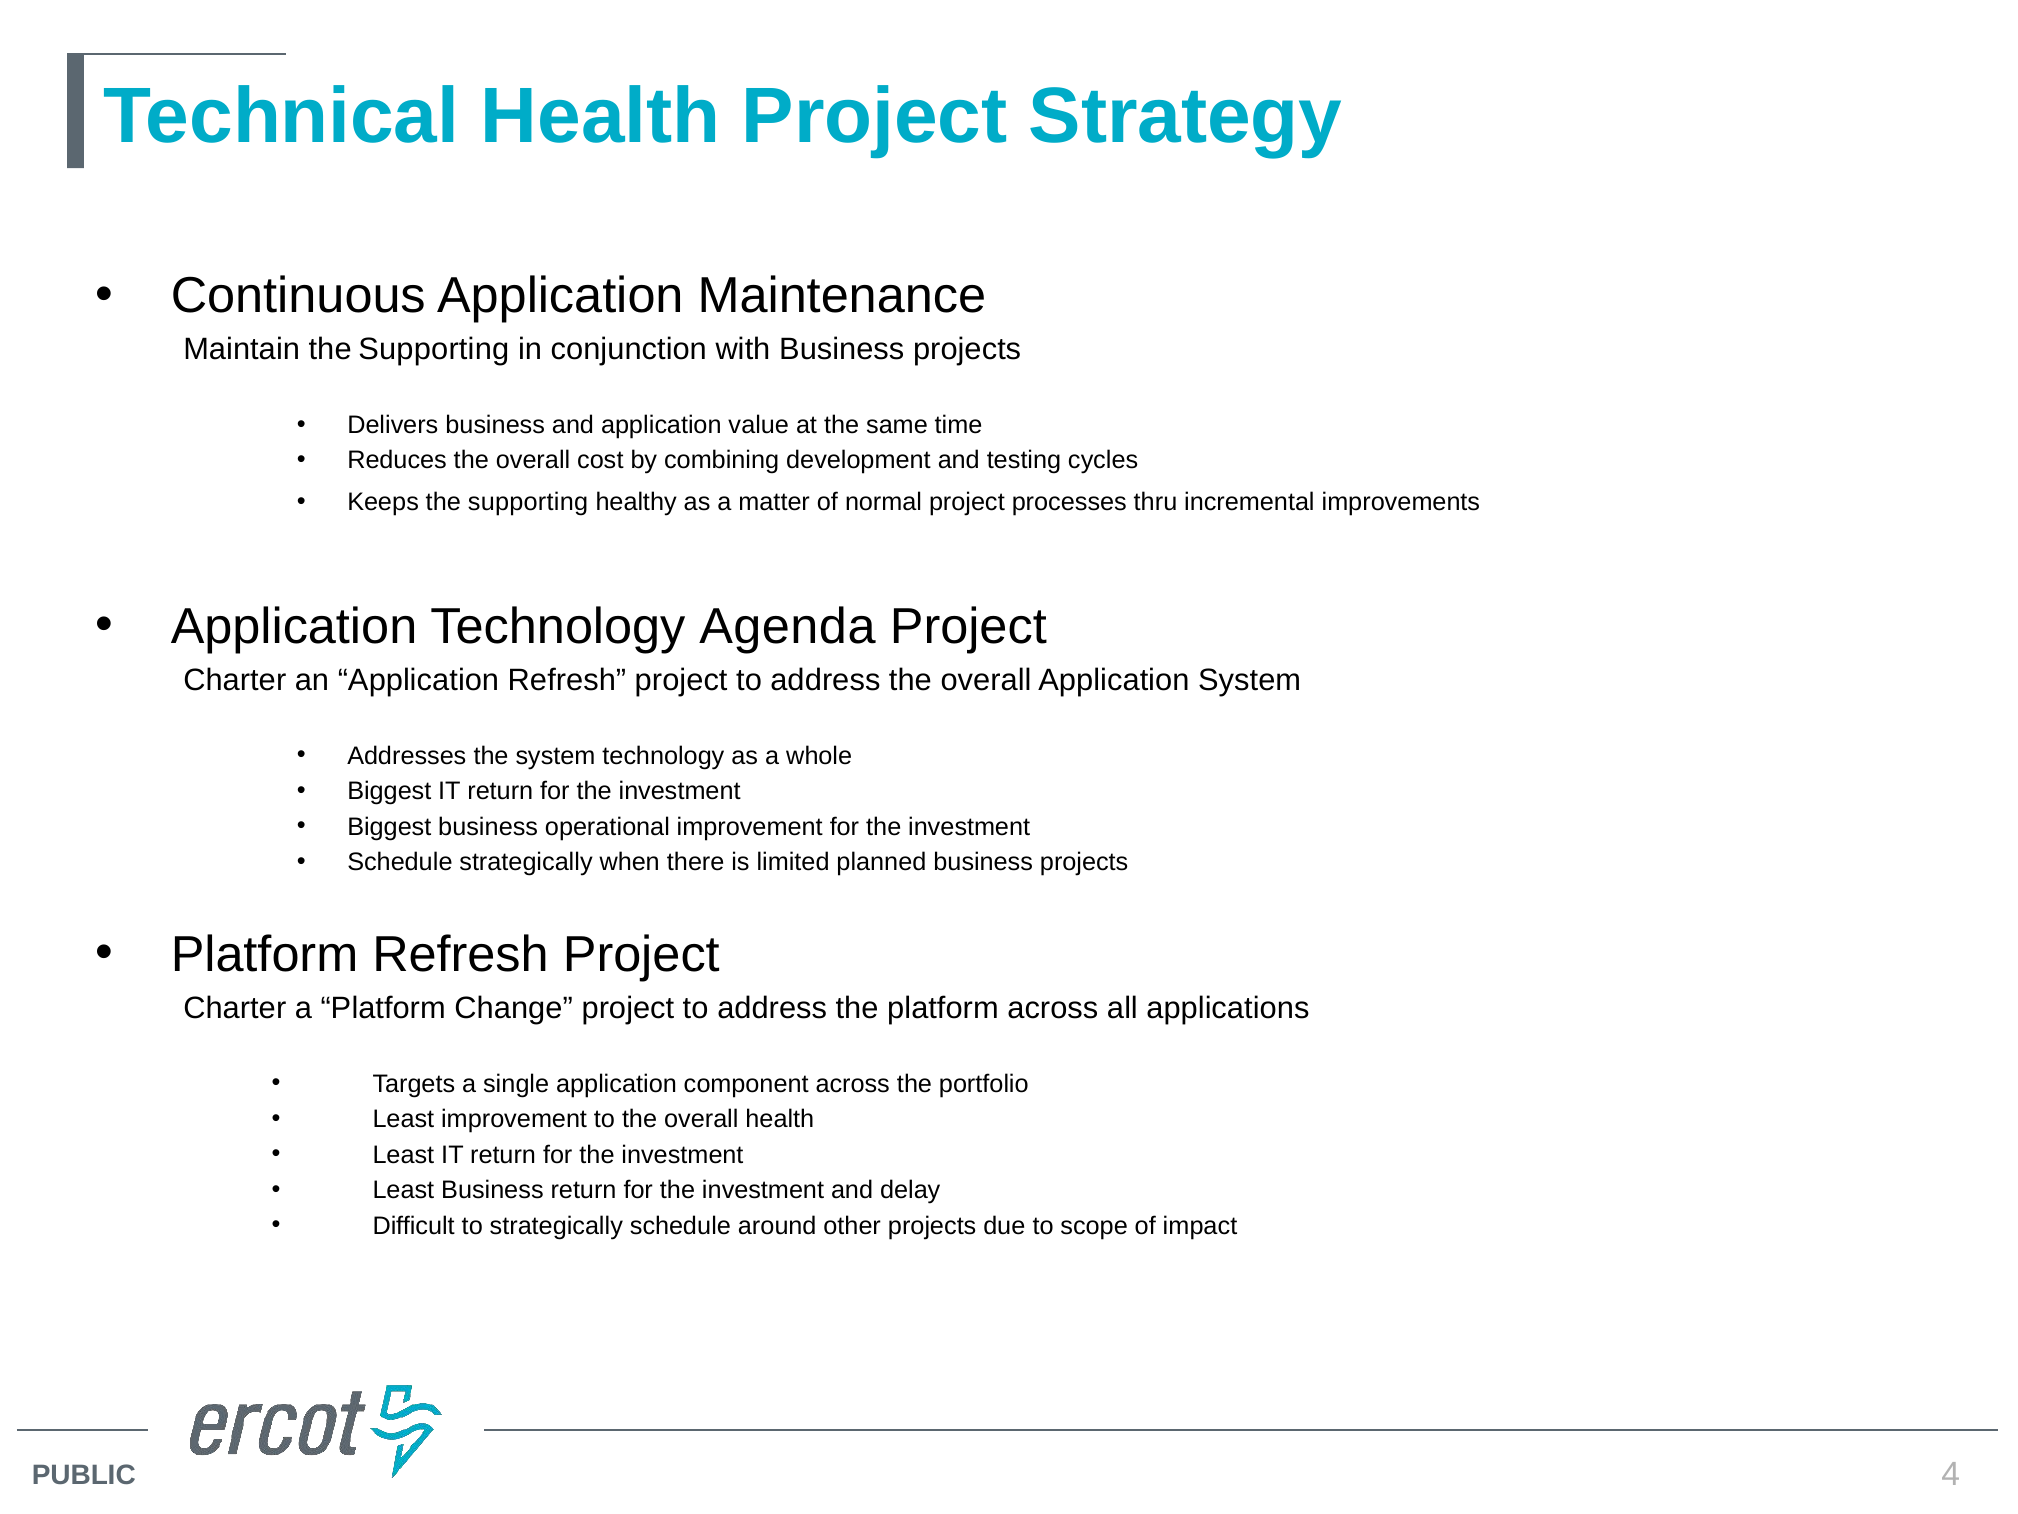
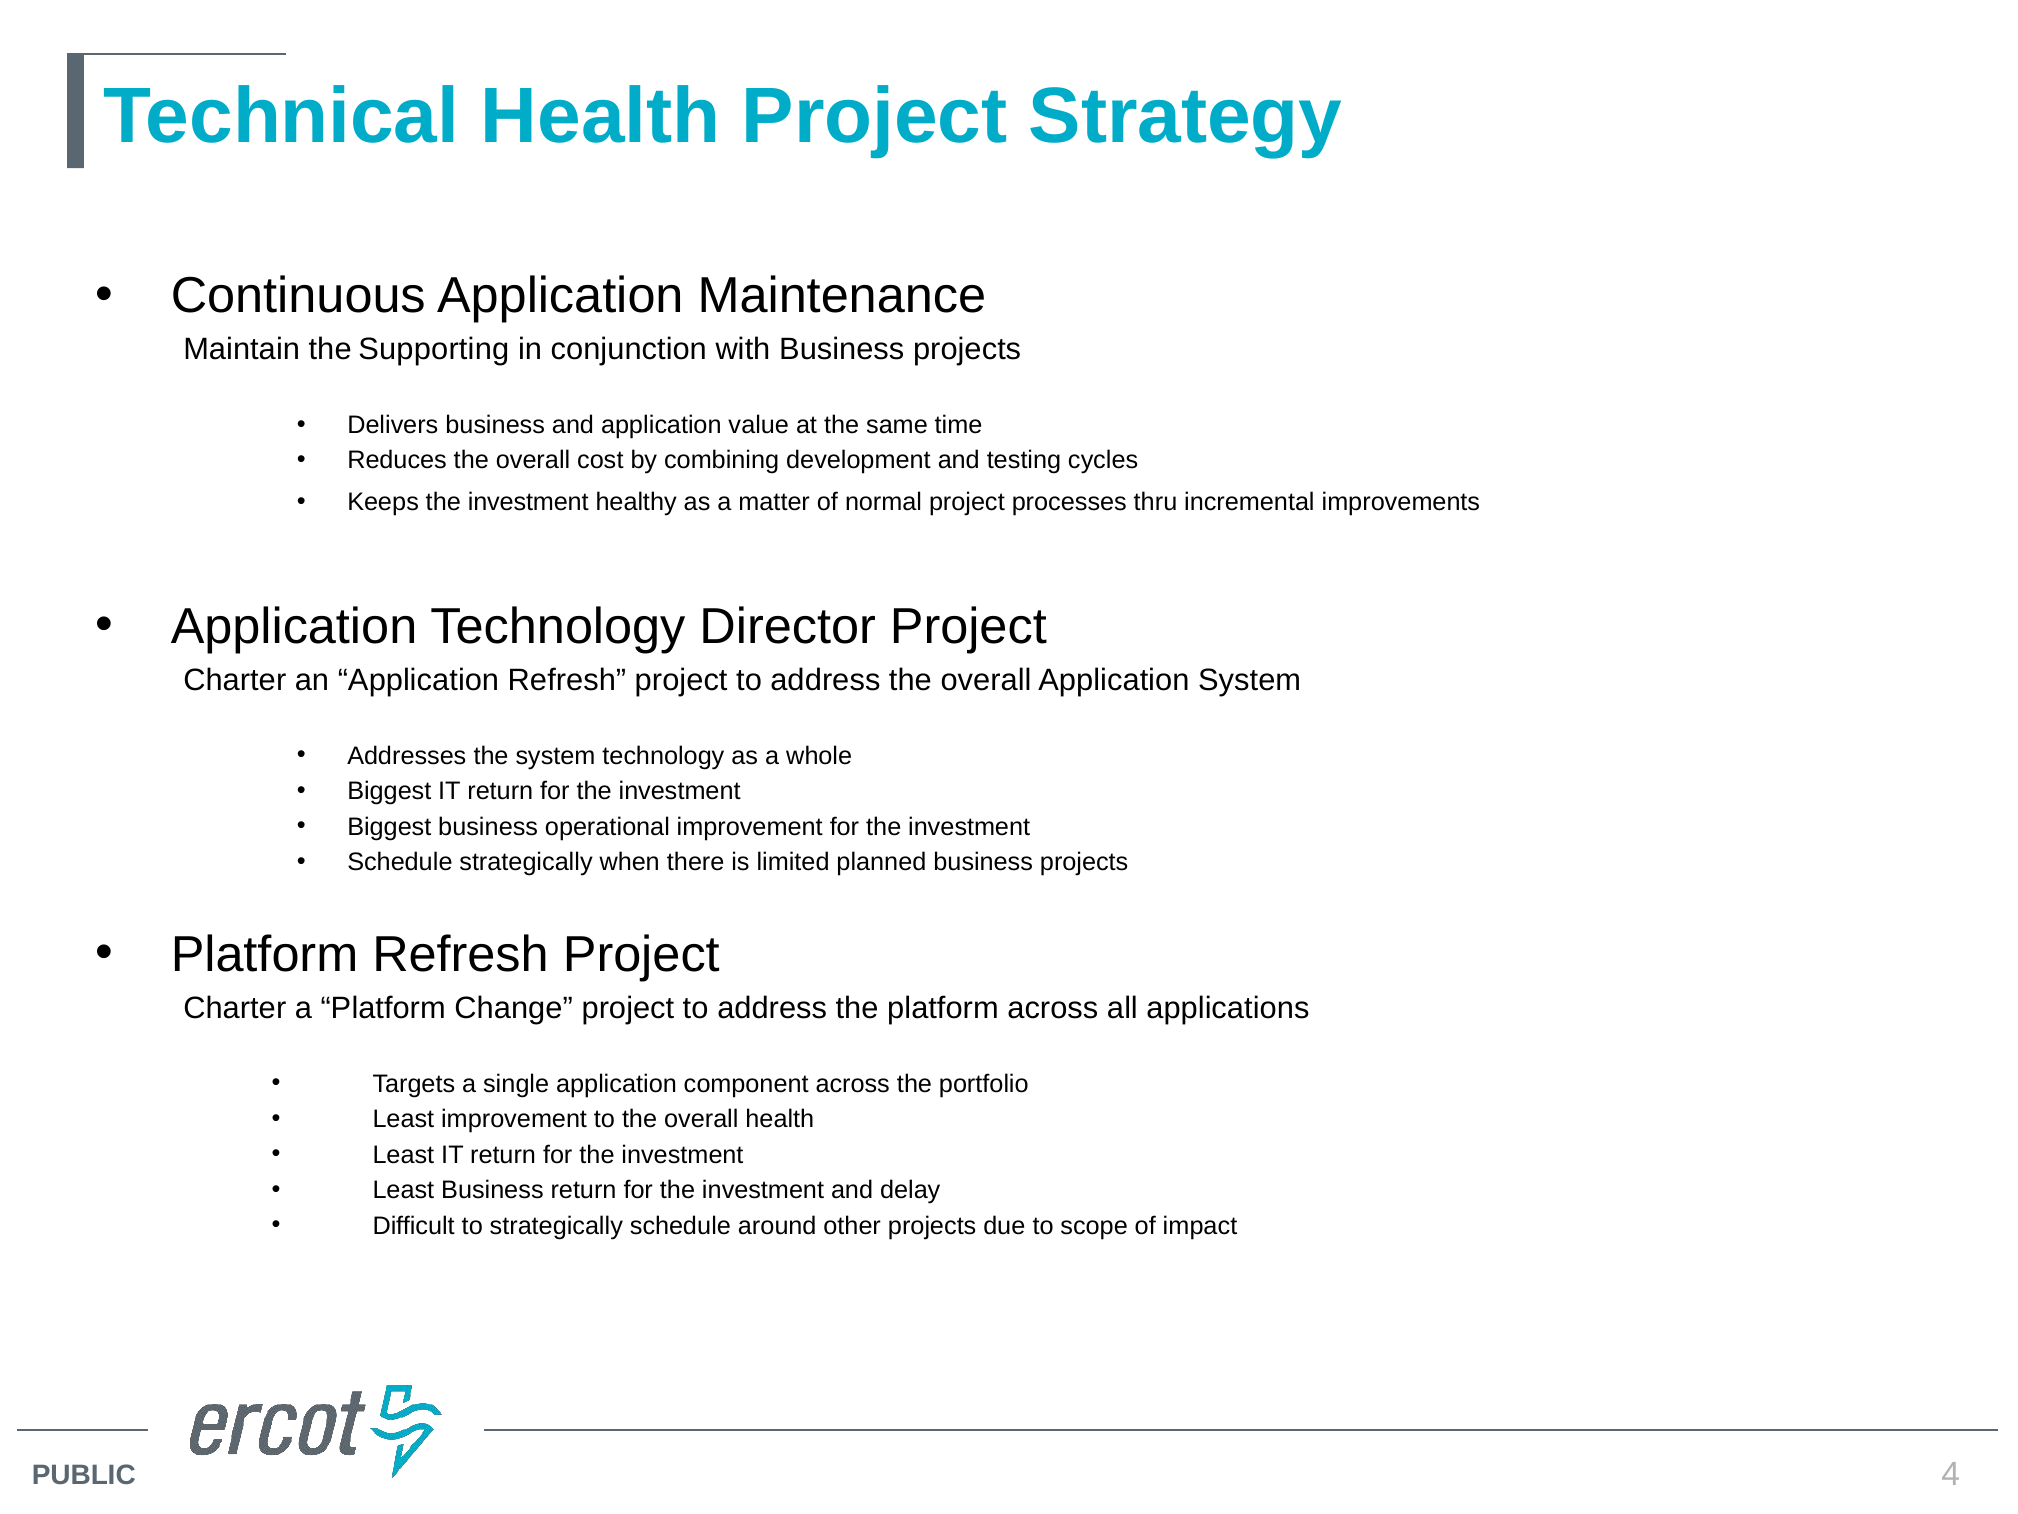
Keeps the supporting: supporting -> investment
Agenda: Agenda -> Director
